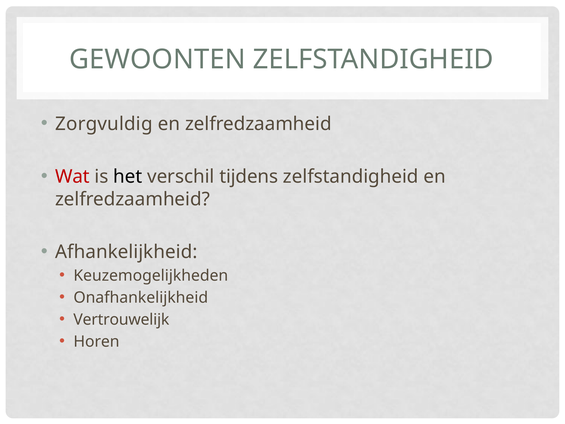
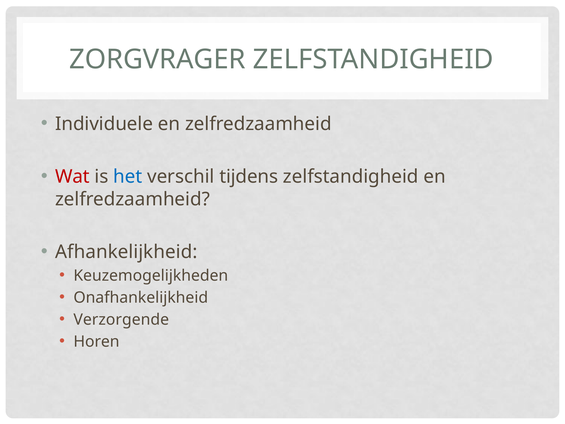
GEWOONTEN: GEWOONTEN -> ZORGVRAGER
Zorgvuldig: Zorgvuldig -> Individuele
het colour: black -> blue
Vertrouwelijk: Vertrouwelijk -> Verzorgende
